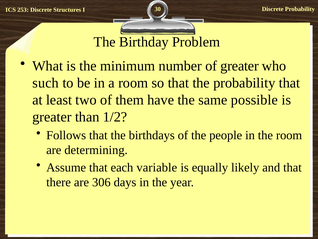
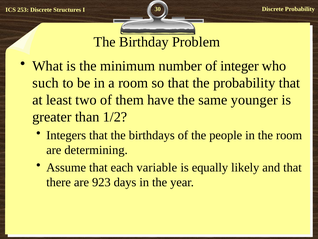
of greater: greater -> integer
possible: possible -> younger
Follows: Follows -> Integers
306: 306 -> 923
